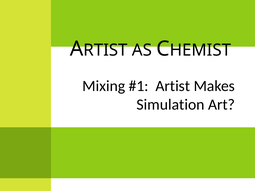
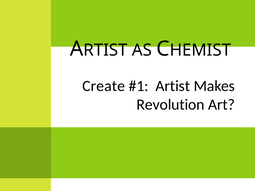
Mixing: Mixing -> Create
Simulation: Simulation -> Revolution
